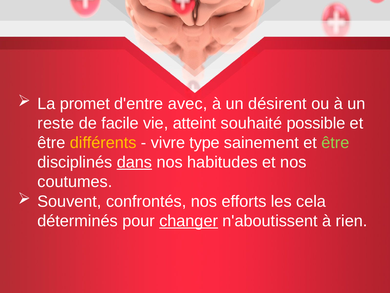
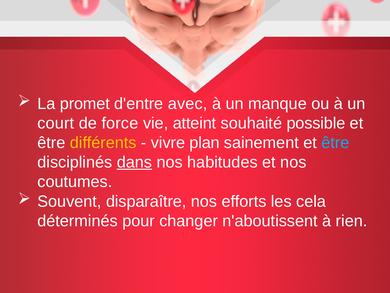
désirent: désirent -> manque
reste: reste -> court
facile: facile -> force
type: type -> plan
être at (335, 143) colour: light green -> light blue
confrontés: confrontés -> disparaître
changer underline: present -> none
